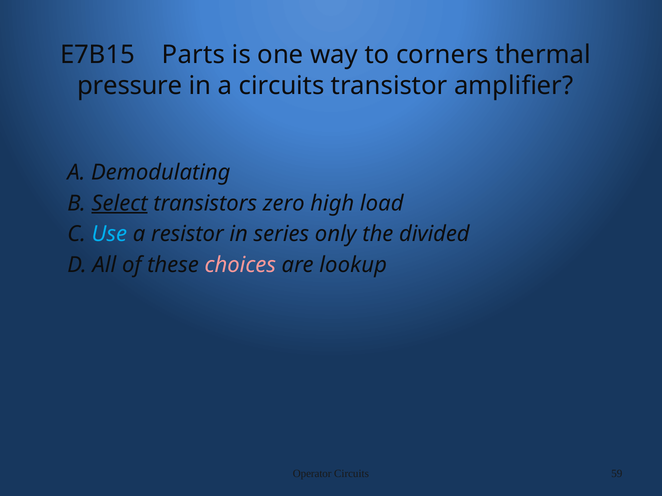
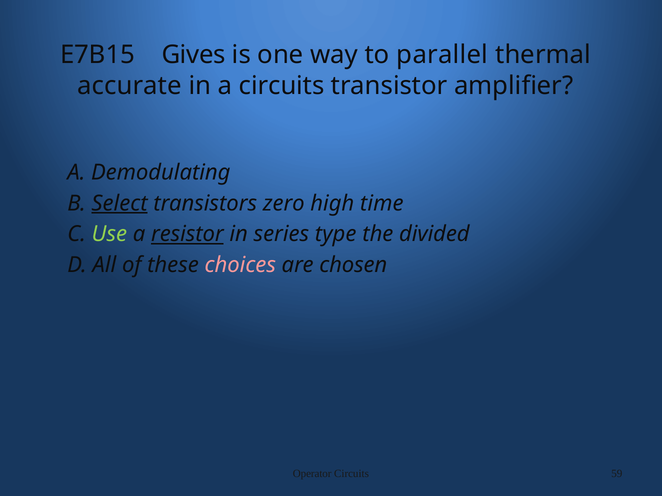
Parts: Parts -> Gives
corners: corners -> parallel
pressure: pressure -> accurate
load: load -> time
Use colour: light blue -> light green
resistor underline: none -> present
only: only -> type
lookup: lookup -> chosen
